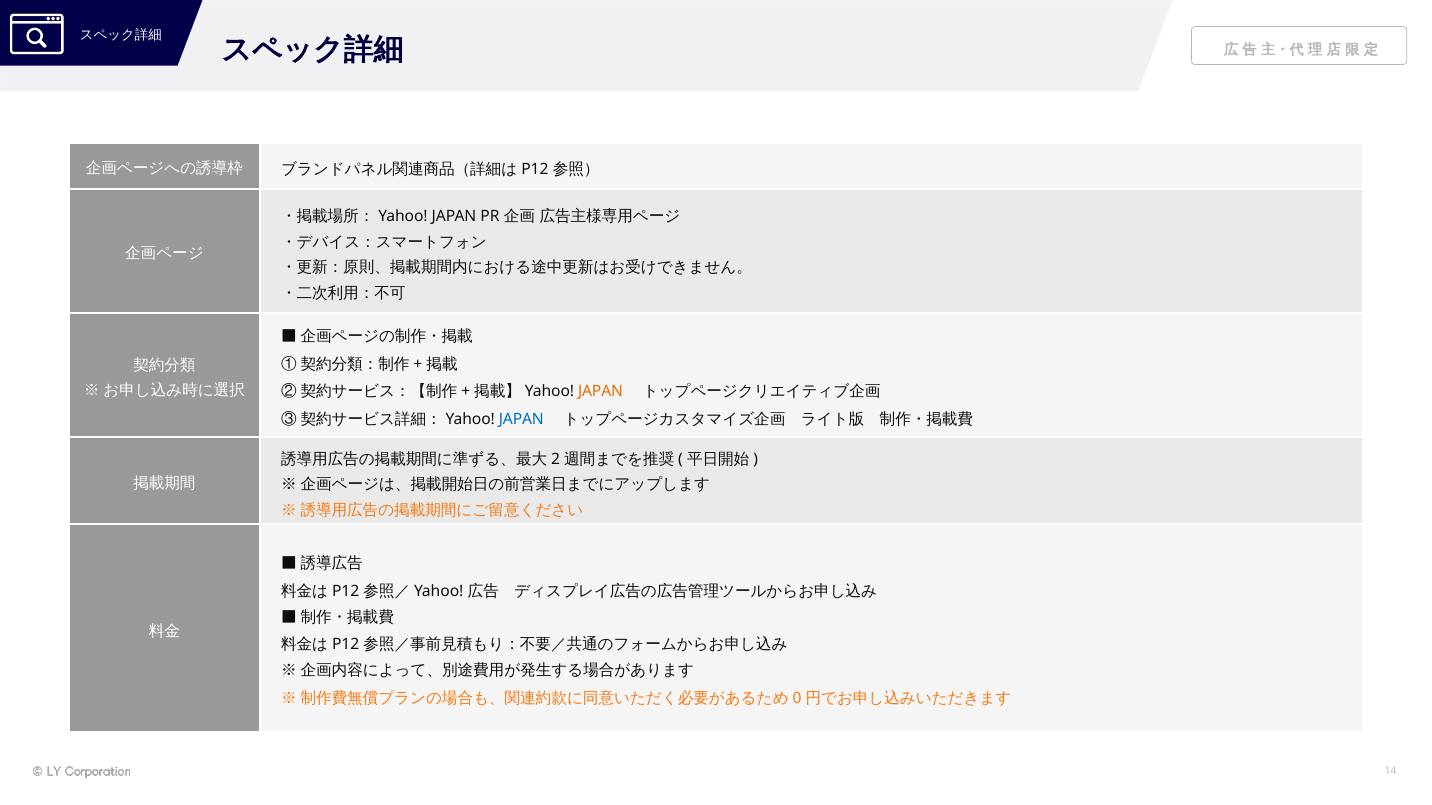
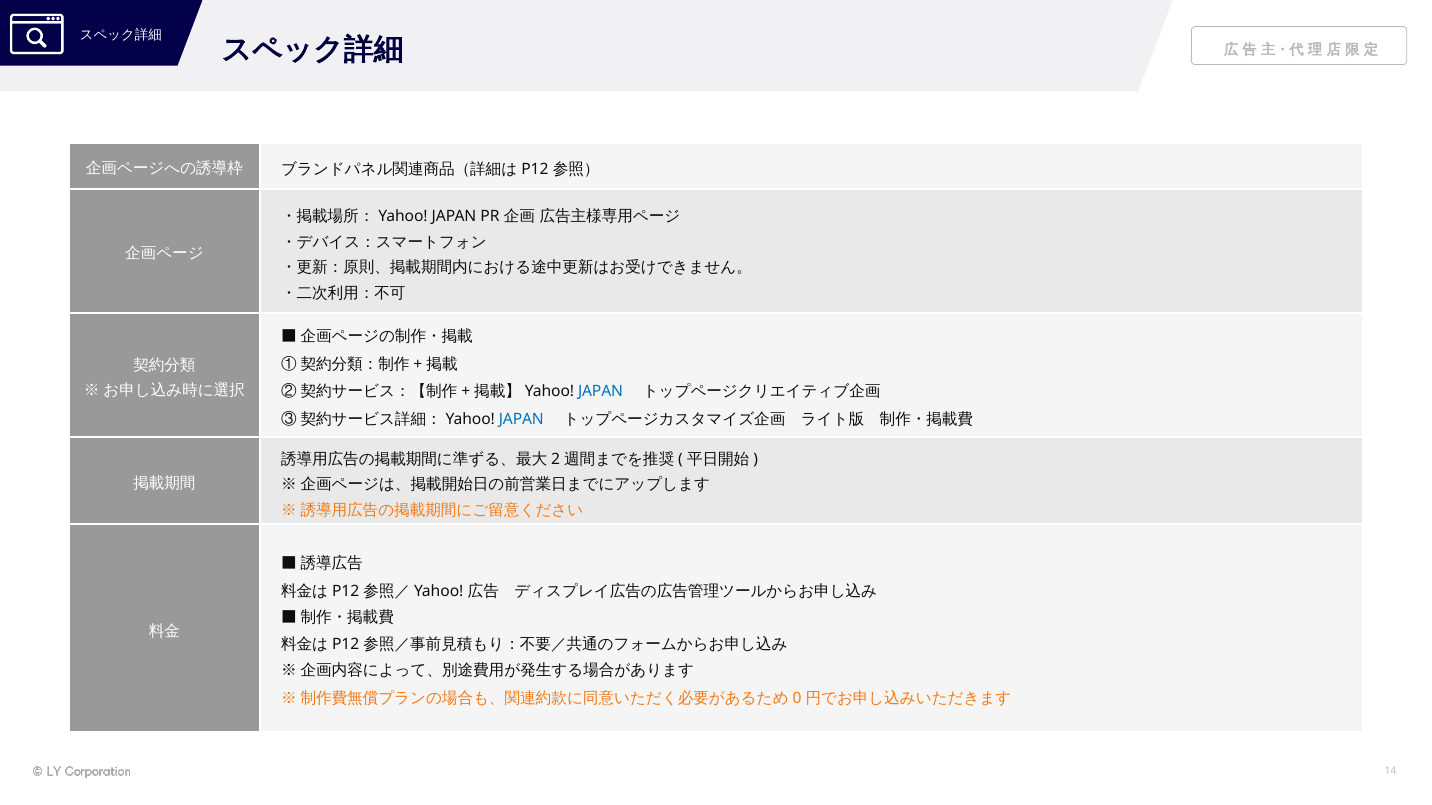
JAPAN at (601, 392) colour: orange -> blue
